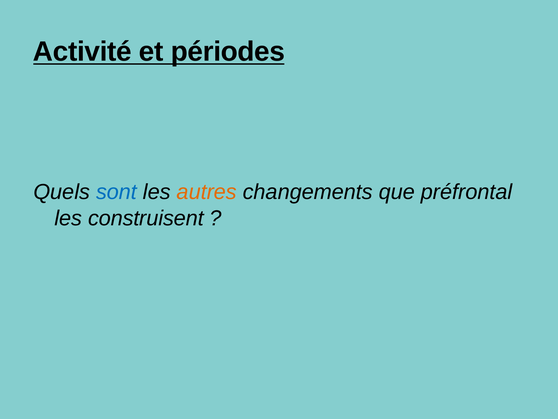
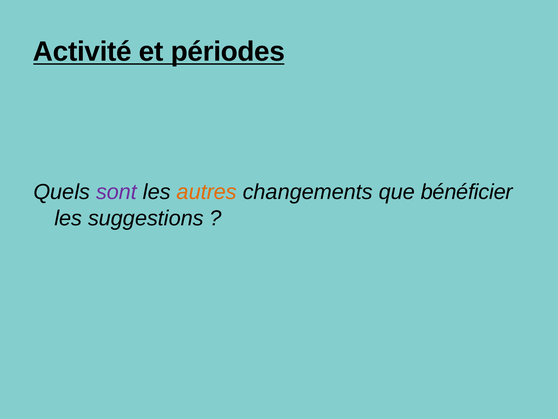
sont colour: blue -> purple
préfrontal: préfrontal -> bénéficier
construisent: construisent -> suggestions
